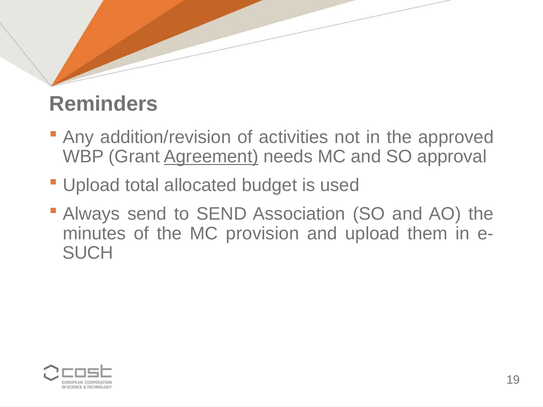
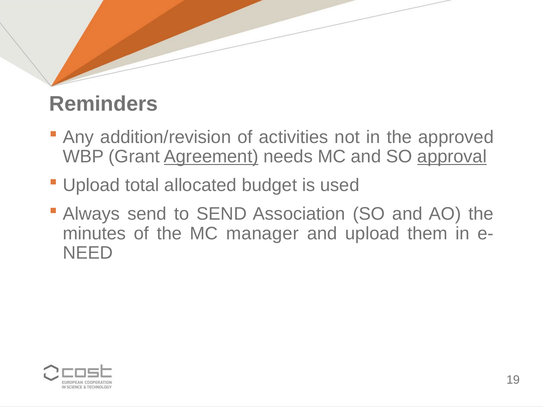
approval underline: none -> present
provision: provision -> manager
SUCH: SUCH -> NEED
